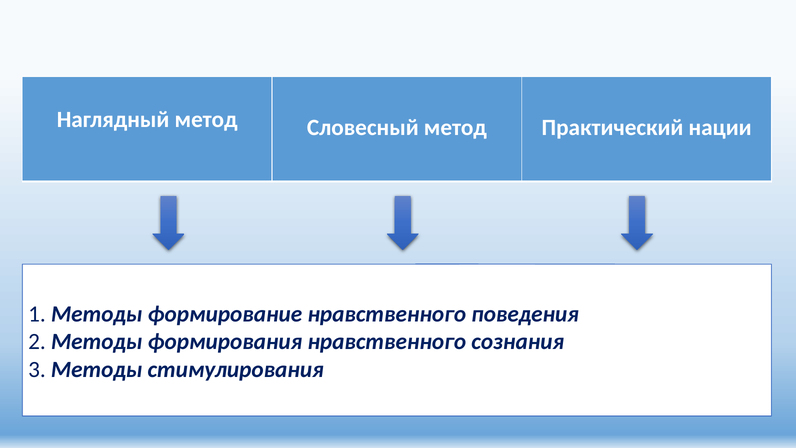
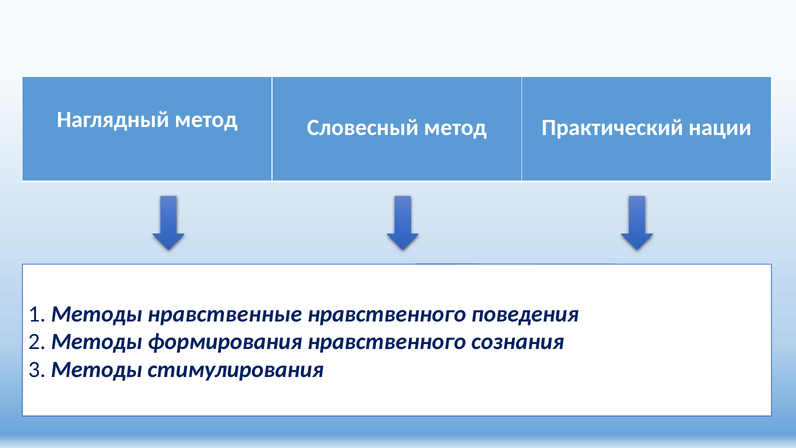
формирование: формирование -> нравственные
